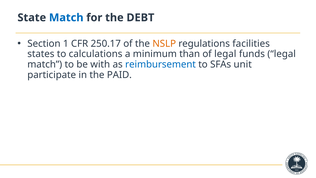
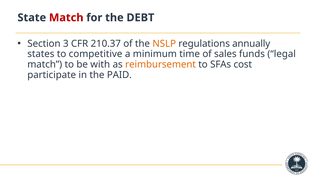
Match at (66, 18) colour: blue -> red
1: 1 -> 3
250.17: 250.17 -> 210.37
facilities: facilities -> annually
calculations: calculations -> competitive
than: than -> time
of legal: legal -> sales
reimbursement colour: blue -> orange
unit: unit -> cost
